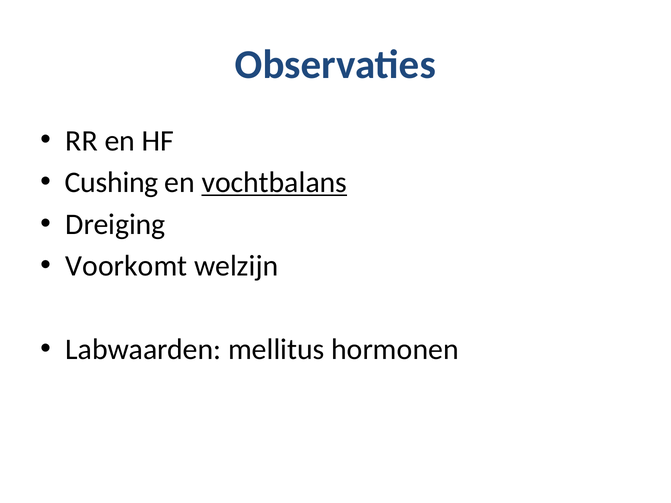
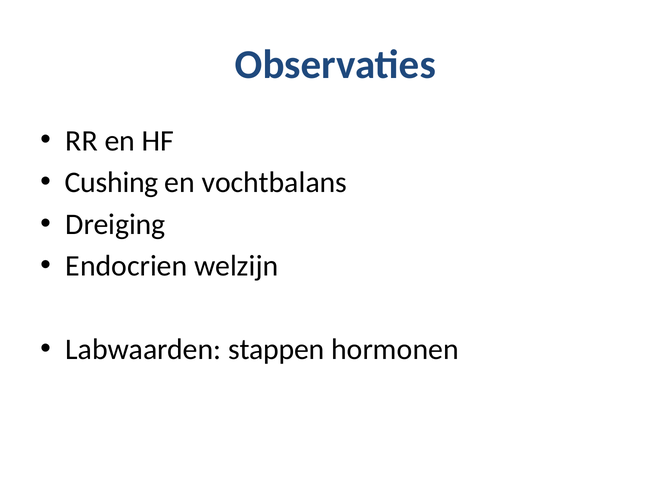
vochtbalans underline: present -> none
Voorkomt: Voorkomt -> Endocrien
mellitus: mellitus -> stappen
